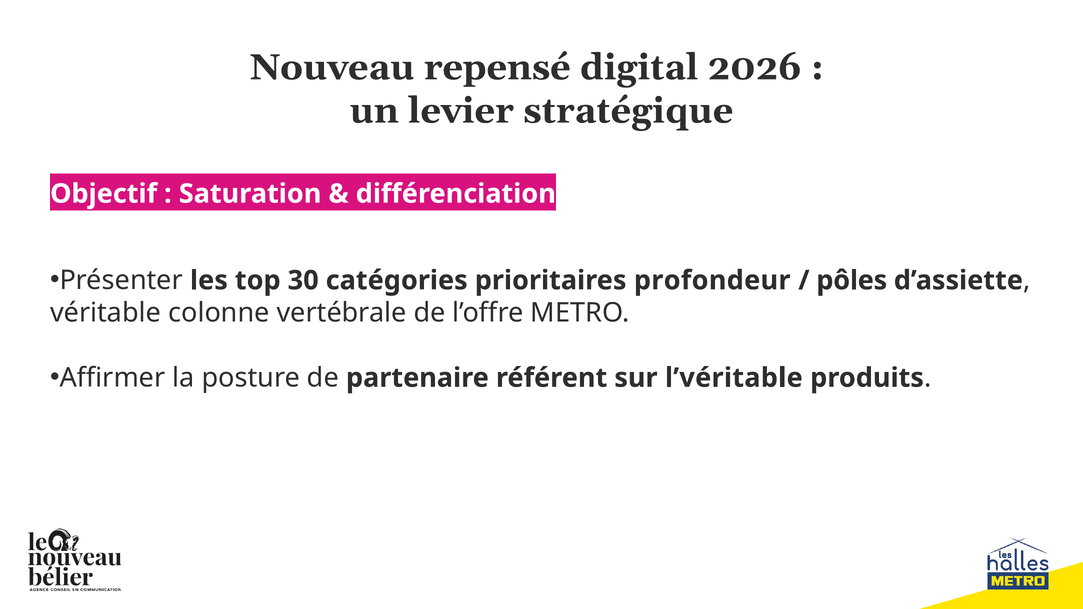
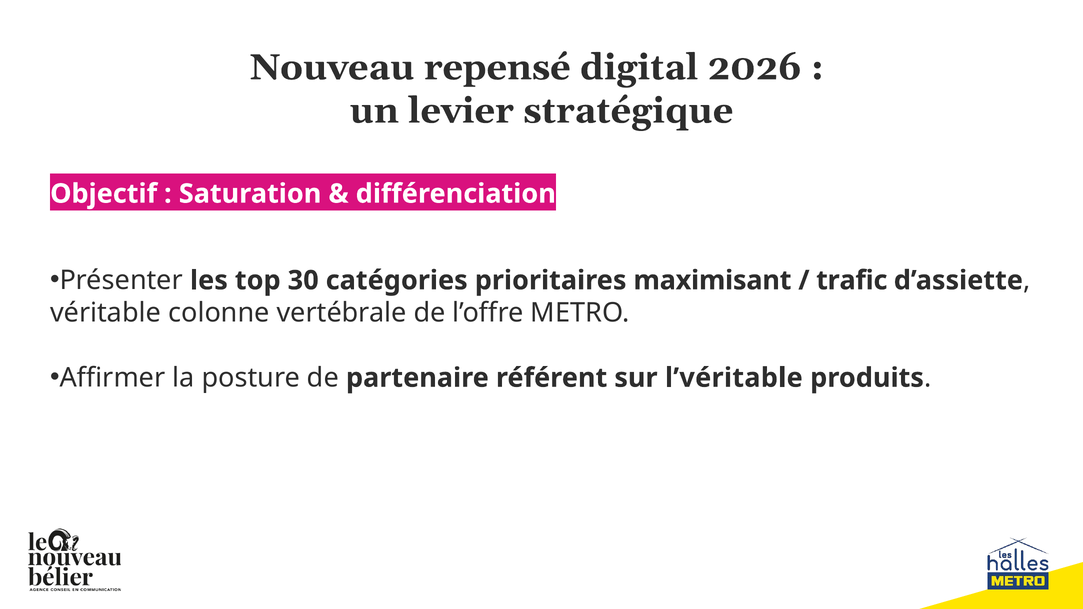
profondeur: profondeur -> maximisant
pôles: pôles -> trafic
